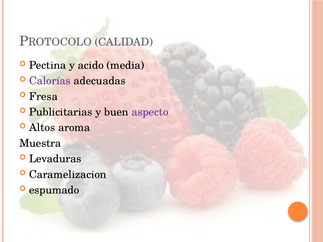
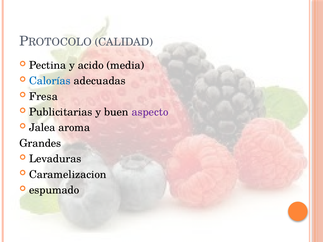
Calorías colour: purple -> blue
Altos: Altos -> Jalea
Muestra: Muestra -> Grandes
